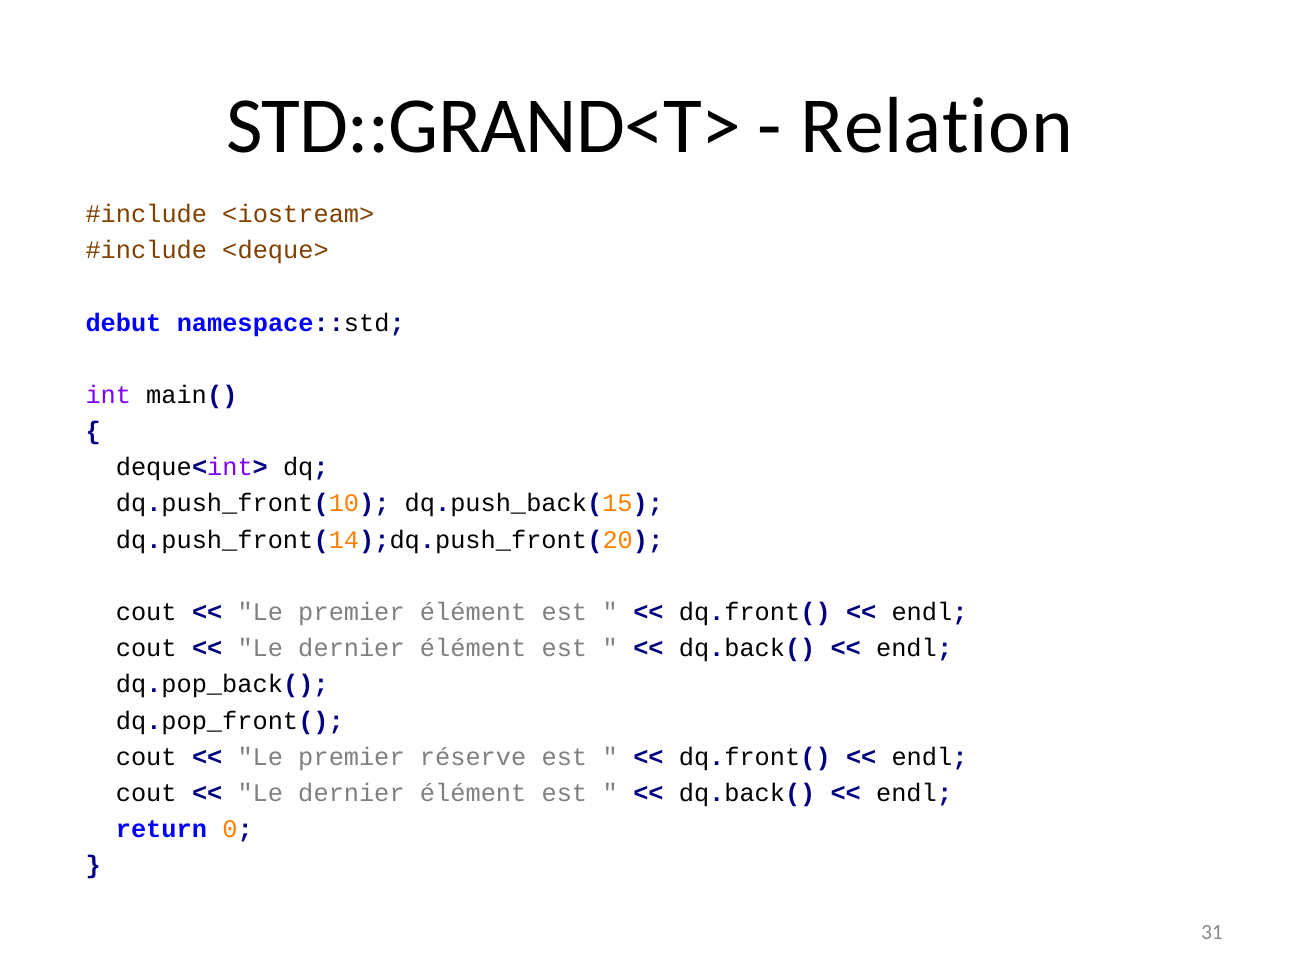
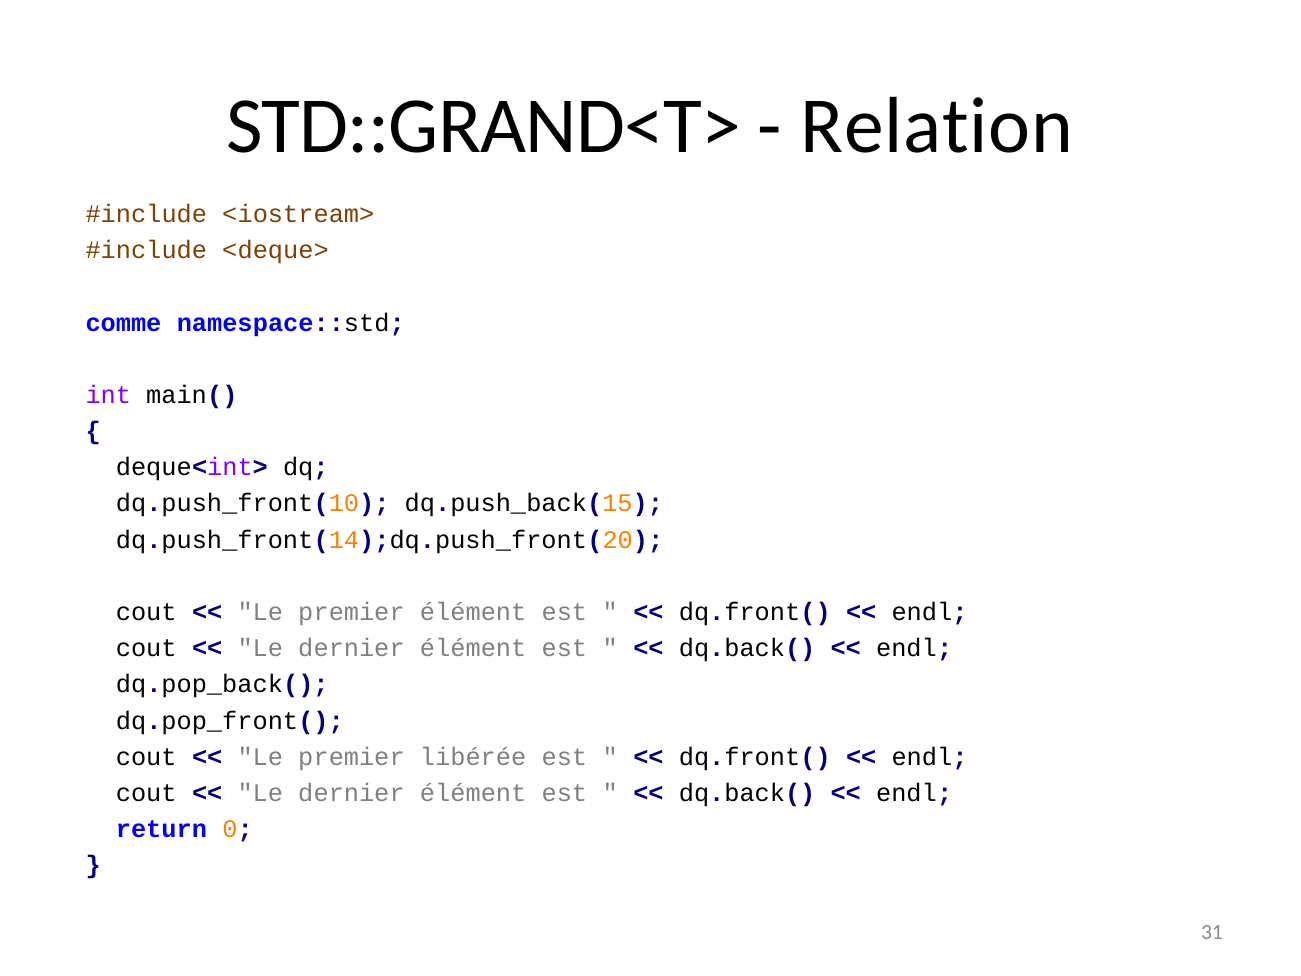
debut: debut -> comme
réserve: réserve -> libérée
